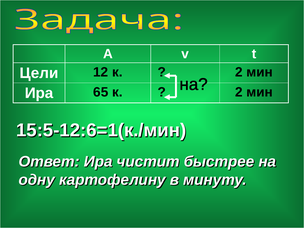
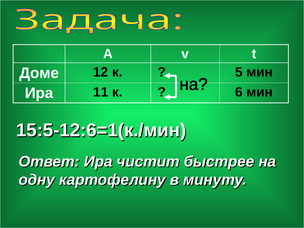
Цели: Цели -> Доме
2 at (239, 72): 2 -> 5
65: 65 -> 11
2 at (239, 92): 2 -> 6
